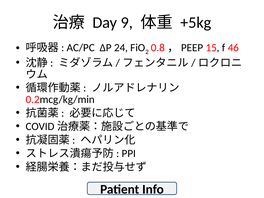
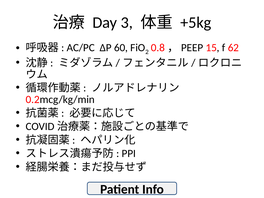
9: 9 -> 3
24: 24 -> 60
46: 46 -> 62
